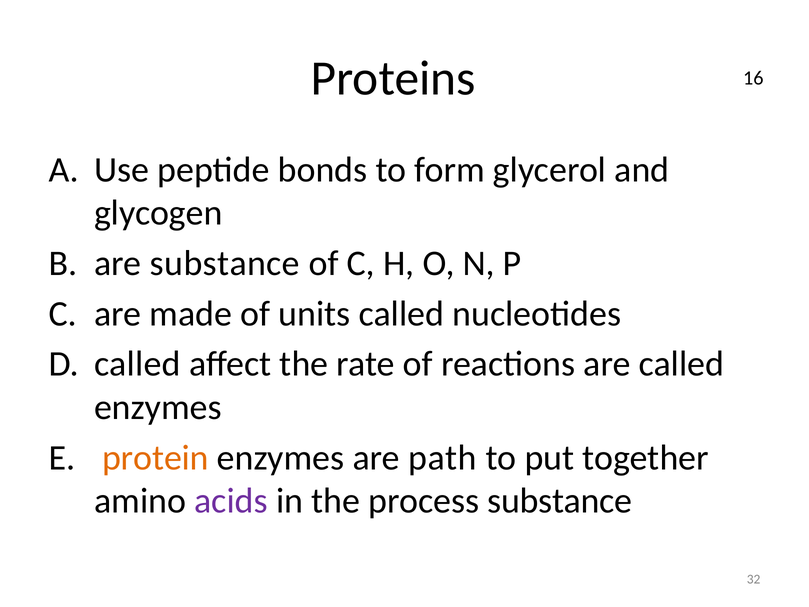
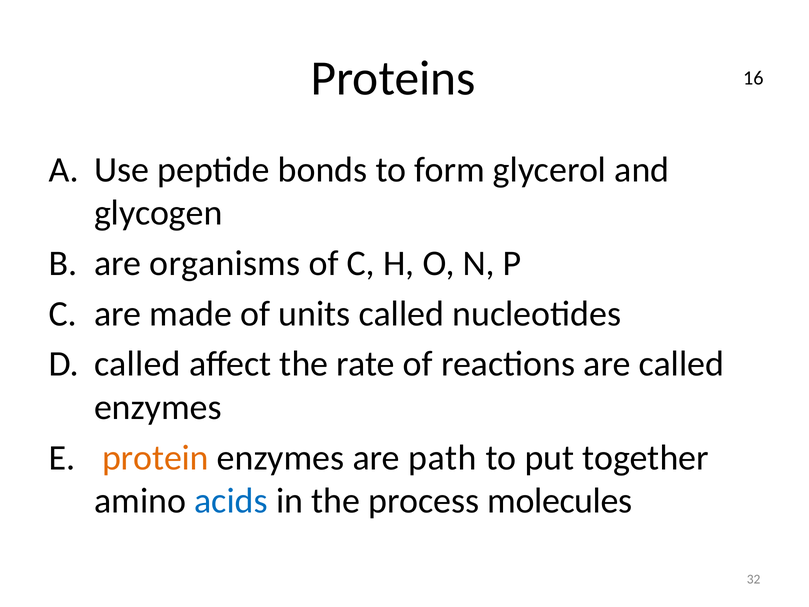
are substance: substance -> organisms
acids colour: purple -> blue
process substance: substance -> molecules
